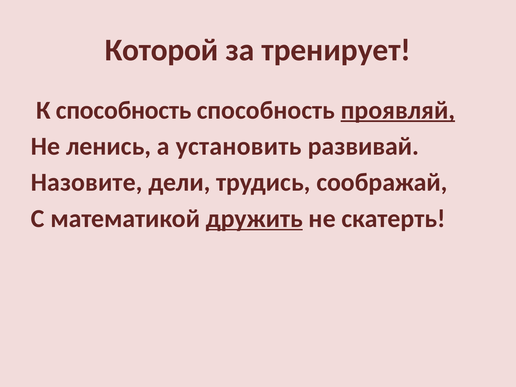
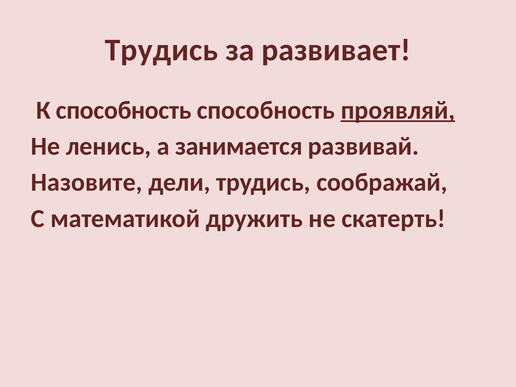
Которой at (162, 50): Которой -> Трудись
тренирует: тренирует -> развивает
установить: установить -> занимается
дружить underline: present -> none
